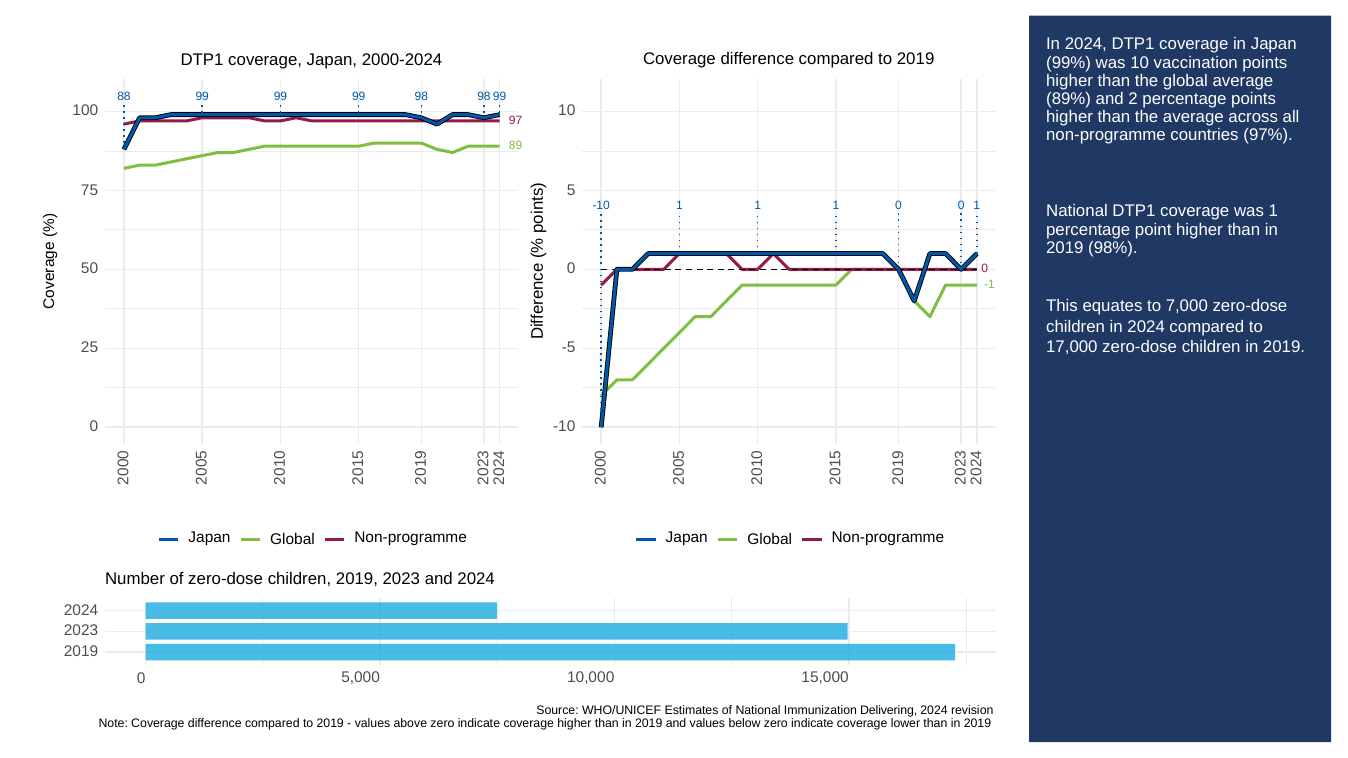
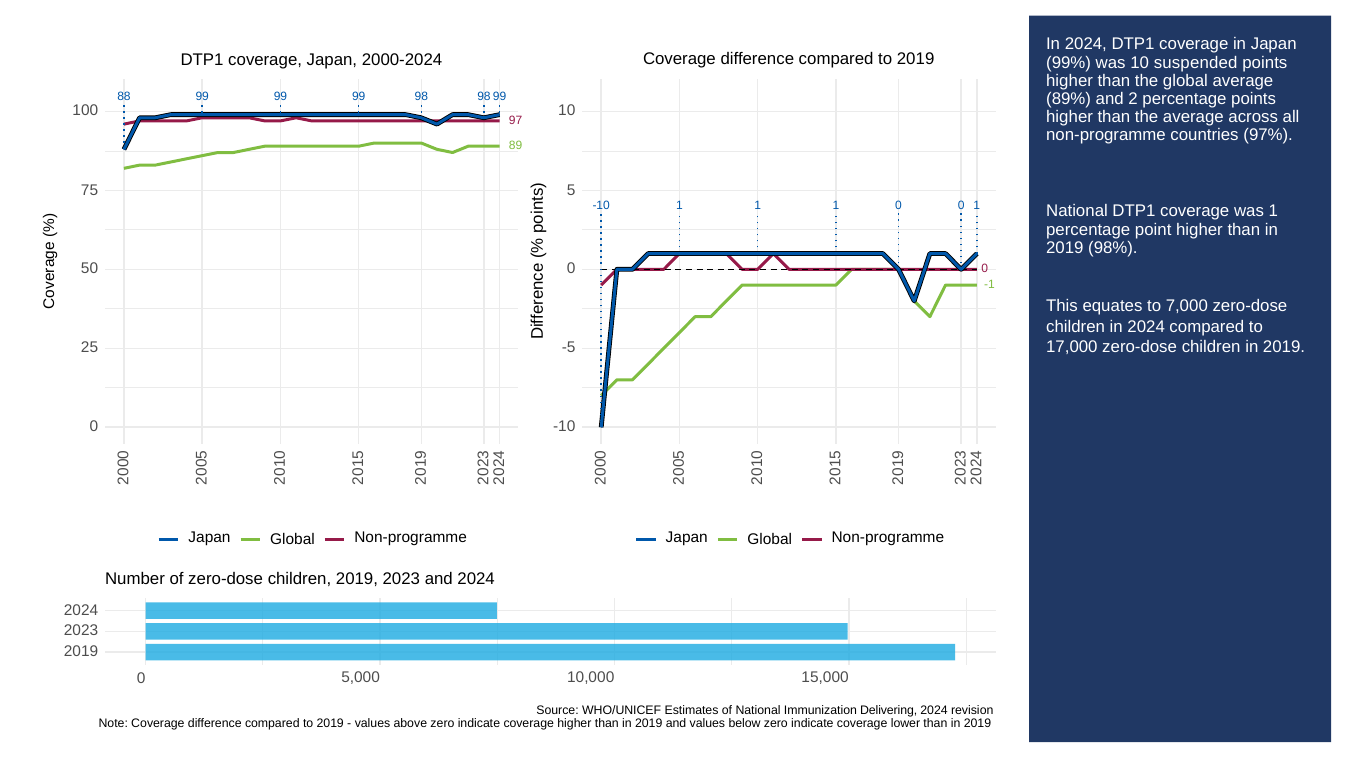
vaccination: vaccination -> suspended
